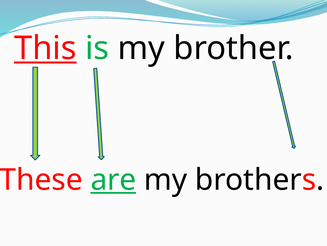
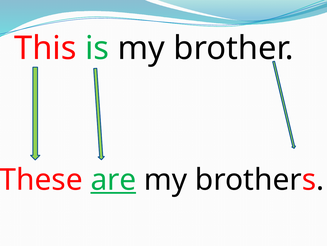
This underline: present -> none
